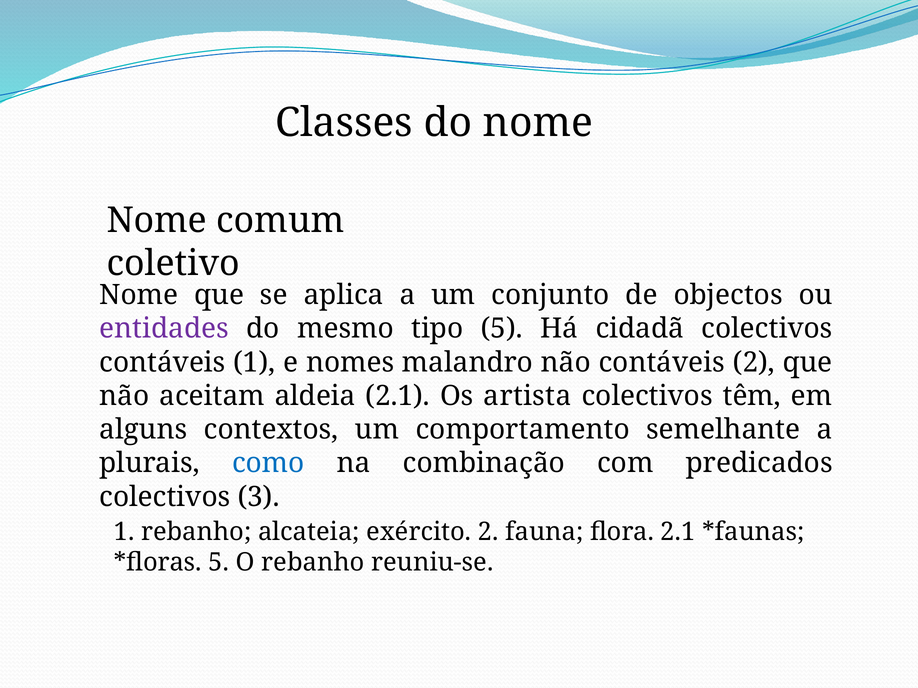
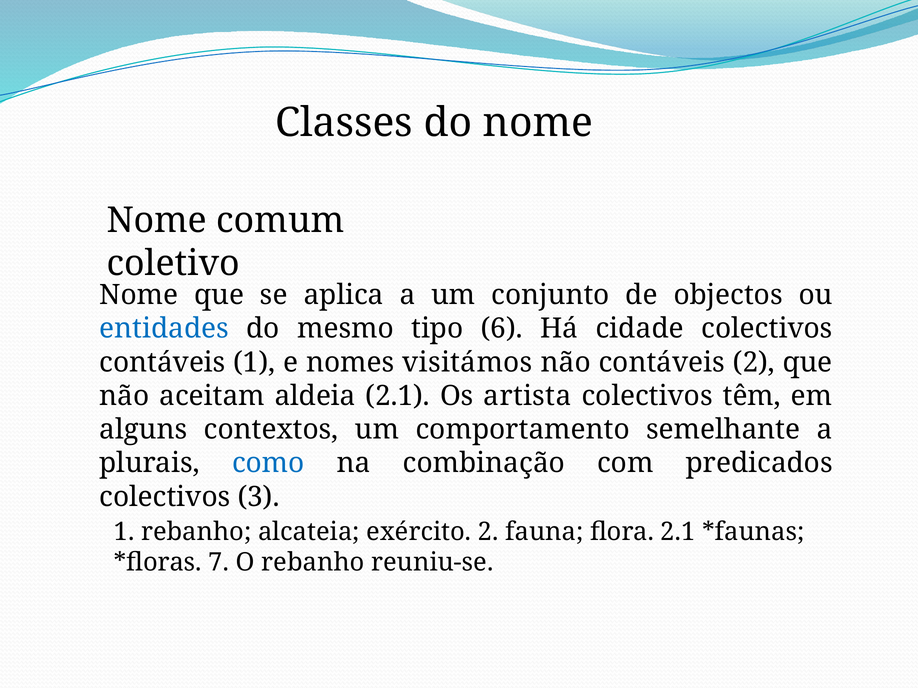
entidades colour: purple -> blue
tipo 5: 5 -> 6
cidadã: cidadã -> cidade
malandro: malandro -> visitámos
5 at (219, 563): 5 -> 7
